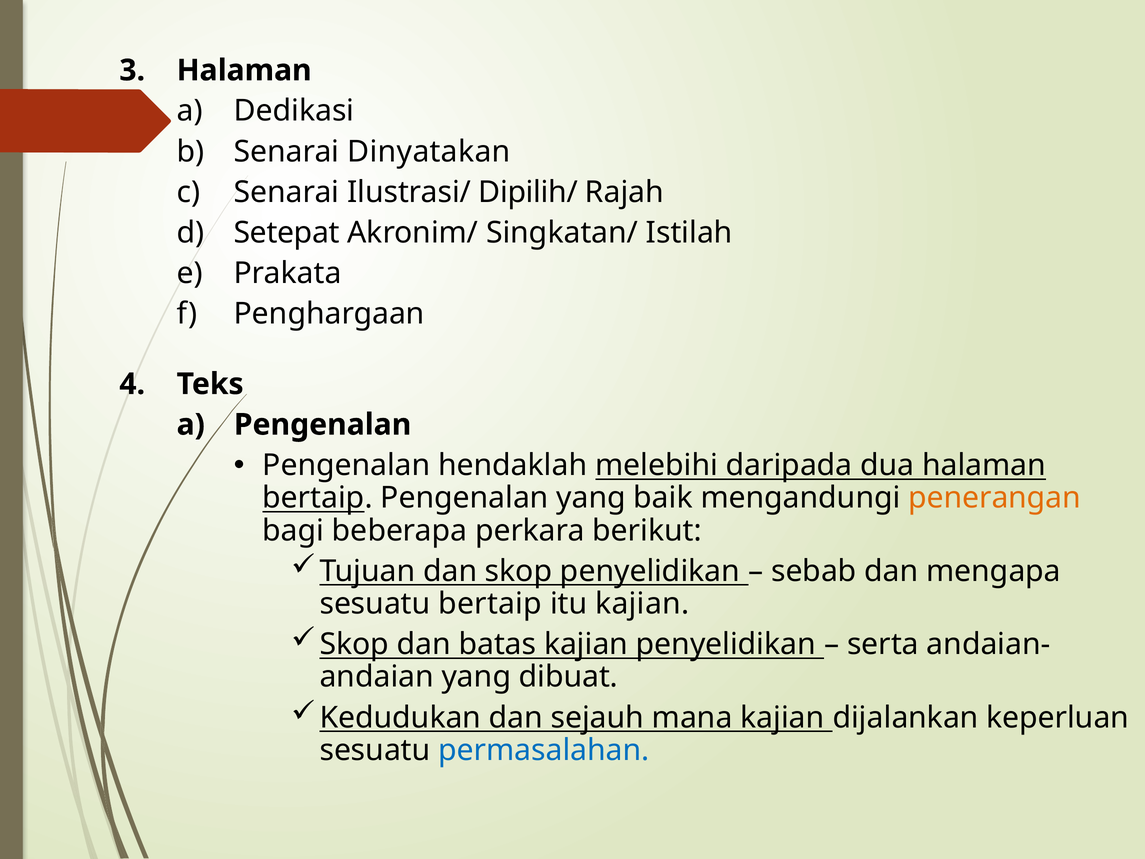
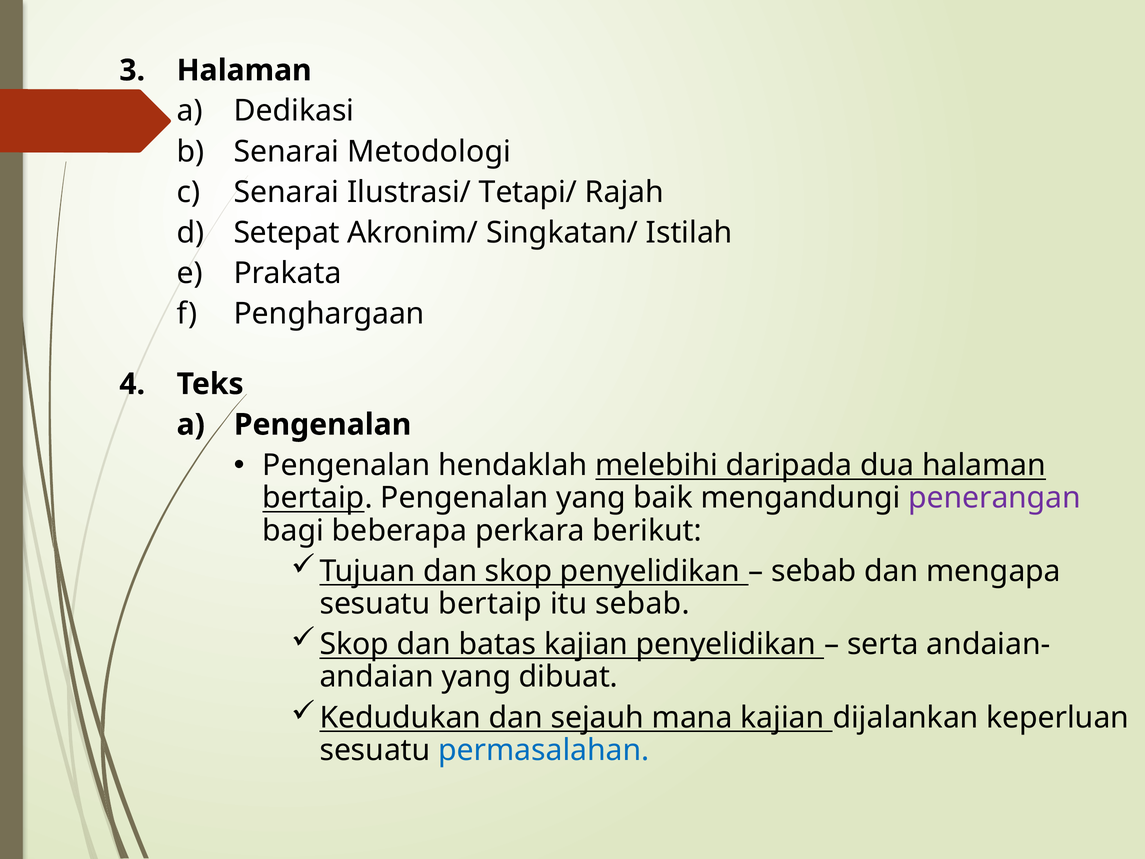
Dinyatakan: Dinyatakan -> Metodologi
Dipilih/: Dipilih/ -> Tetapi/
penerangan colour: orange -> purple
itu kajian: kajian -> sebab
